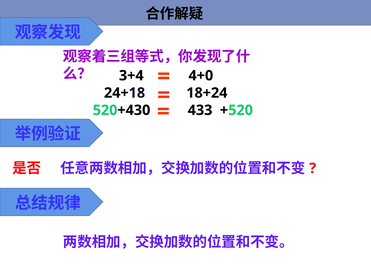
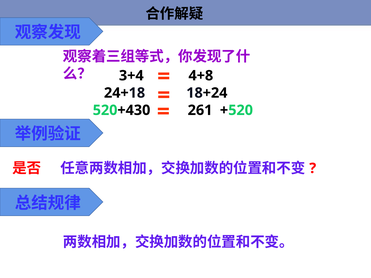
4+0: 4+0 -> 4+8
433: 433 -> 261
